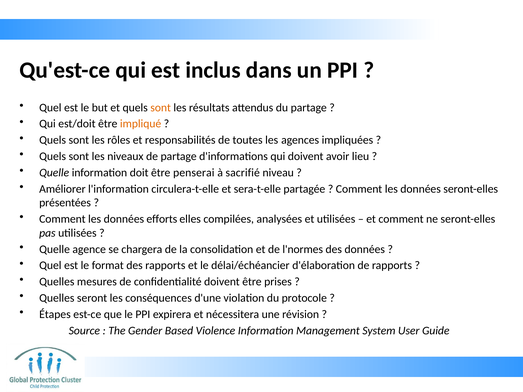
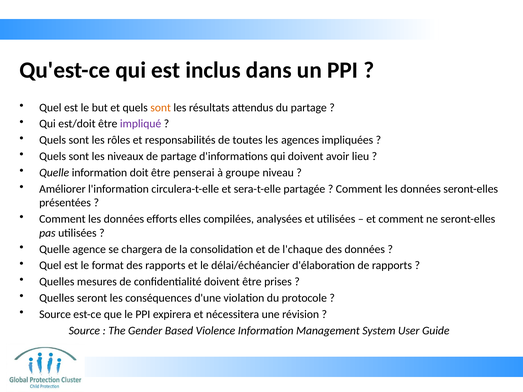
impliqué colour: orange -> purple
sacrifié: sacrifié -> groupe
l'normes: l'normes -> l'chaque
Étapes at (55, 314): Étapes -> Source
